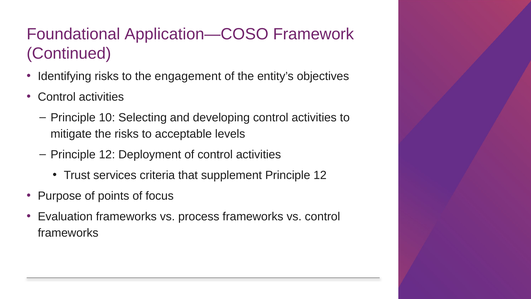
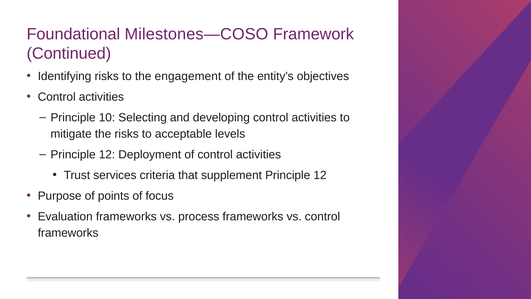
Application—COSO: Application—COSO -> Milestones—COSO
